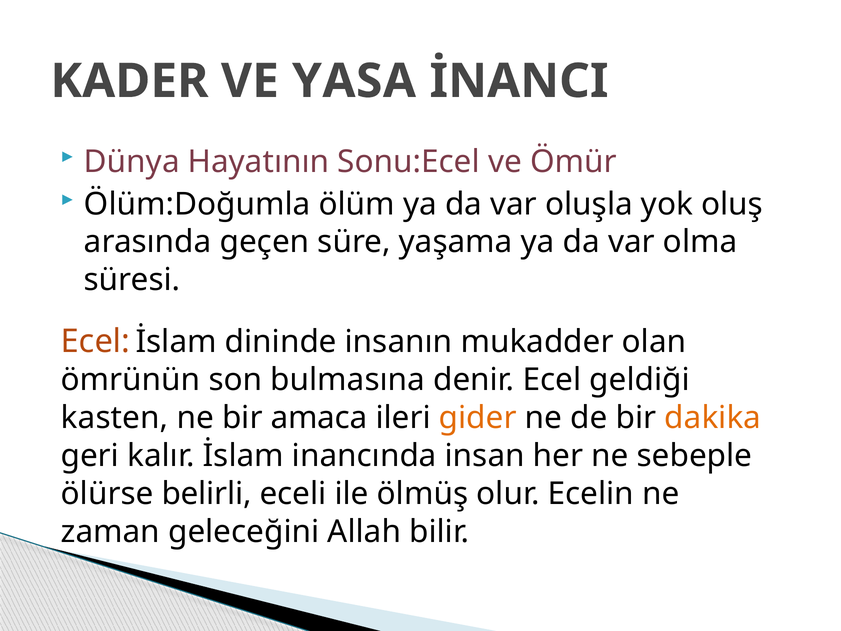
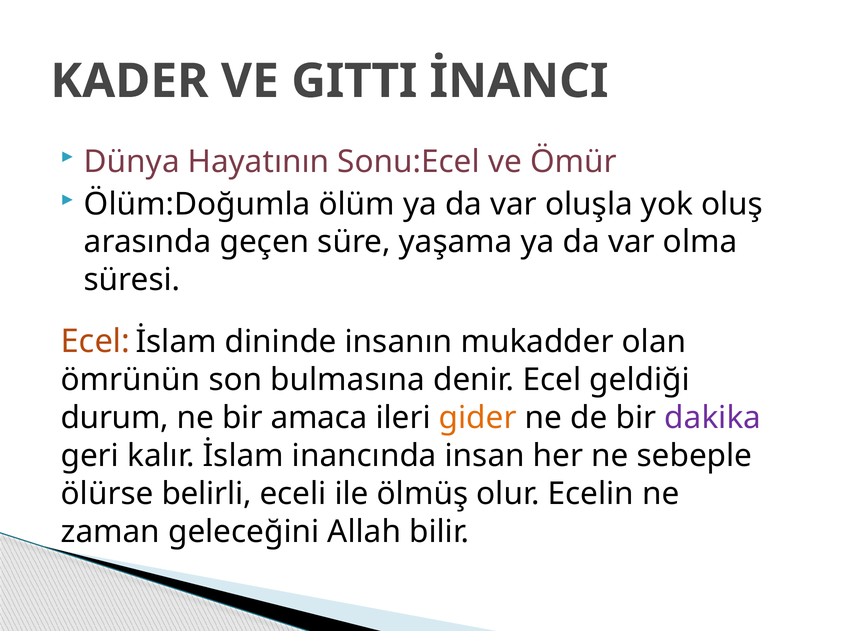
YASA: YASA -> GITTI
kasten: kasten -> durum
dakika colour: orange -> purple
